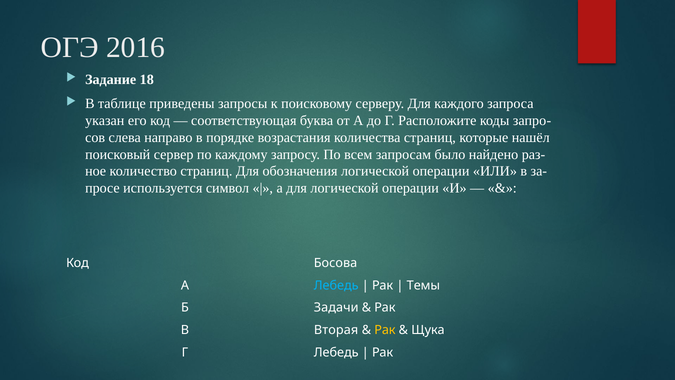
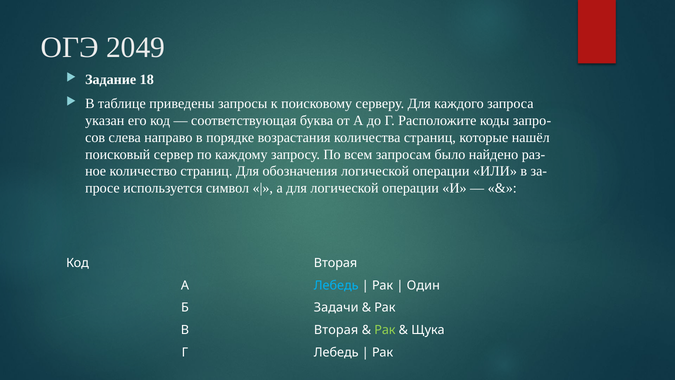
2016: 2016 -> 2049
Код Босова: Босова -> Вторая
Темы: Темы -> Один
Рак at (385, 330) colour: yellow -> light green
